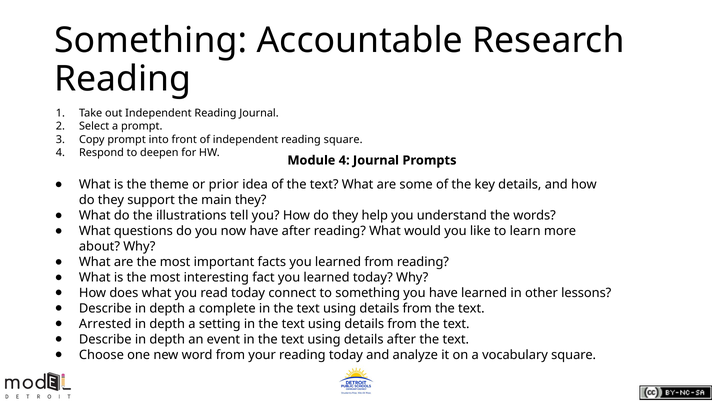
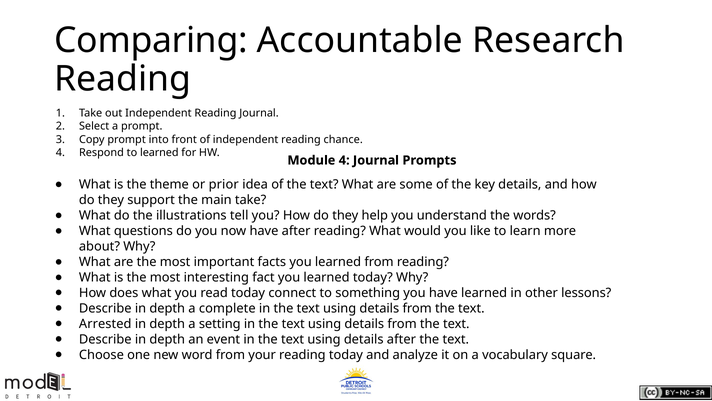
Something at (151, 41): Something -> Comparing
reading square: square -> chance
to deepen: deepen -> learned
main they: they -> take
